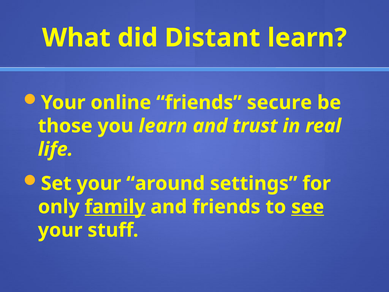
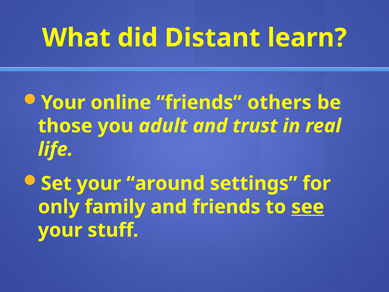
secure: secure -> others
you learn: learn -> adult
family underline: present -> none
